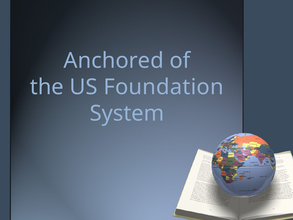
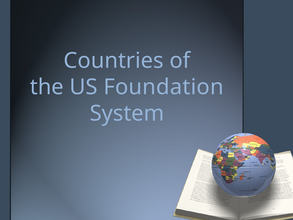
Anchored: Anchored -> Countries
